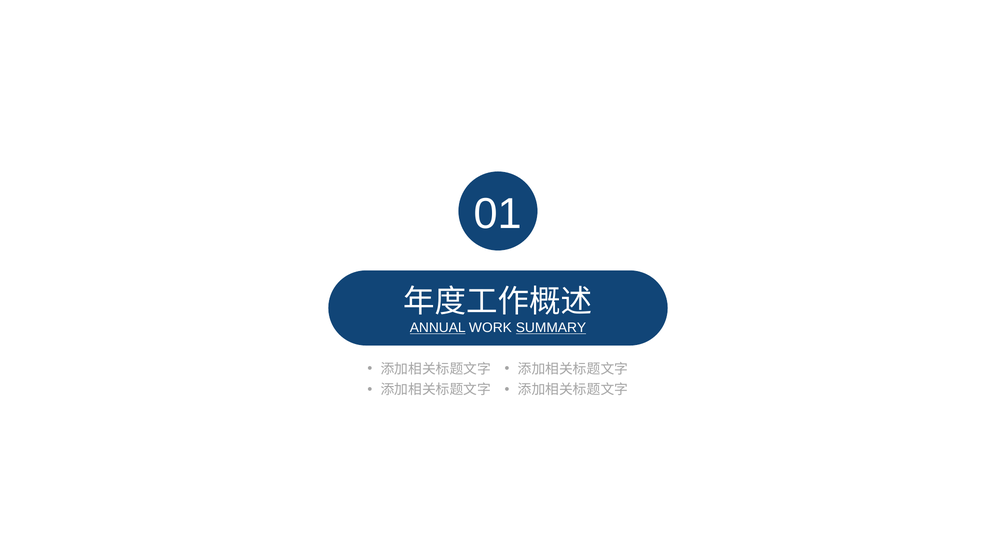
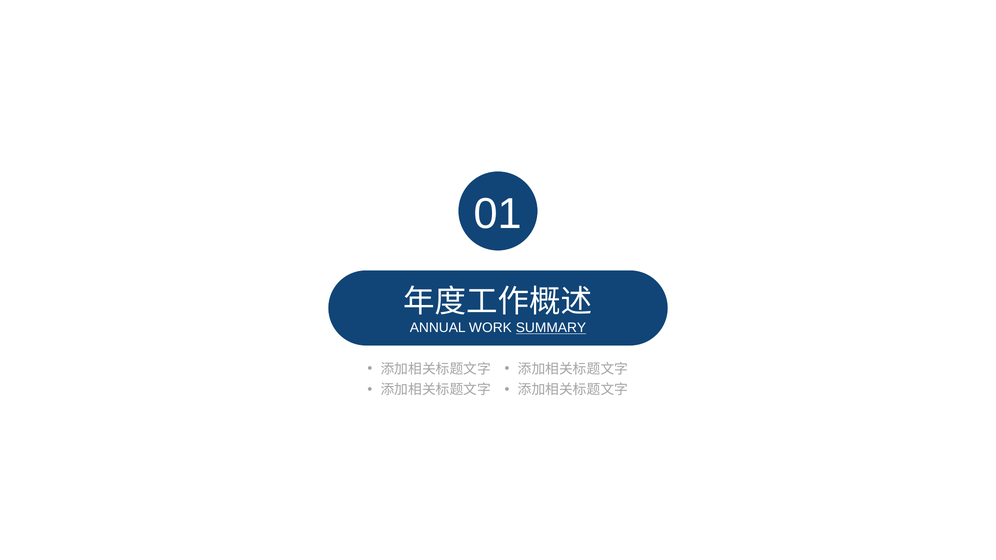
ANNUAL underline: present -> none
